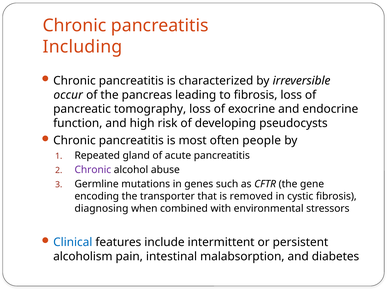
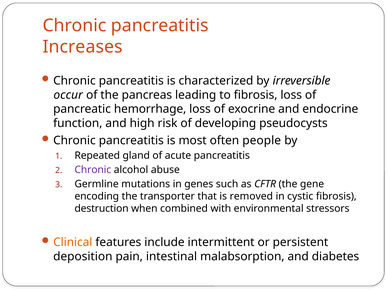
Including: Including -> Increases
tomography: tomography -> hemorrhage
diagnosing: diagnosing -> destruction
Clinical colour: blue -> orange
alcoholism: alcoholism -> deposition
